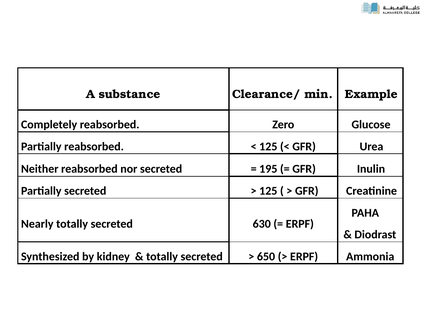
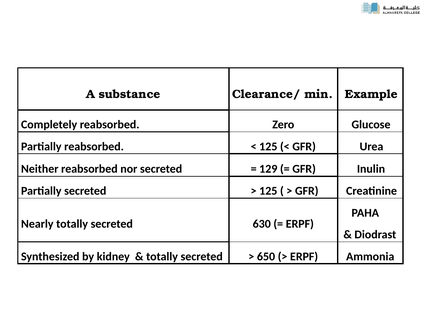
195: 195 -> 129
